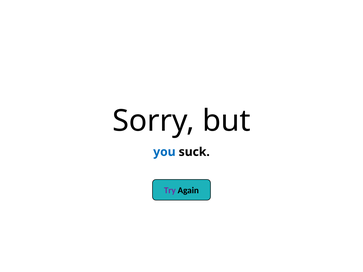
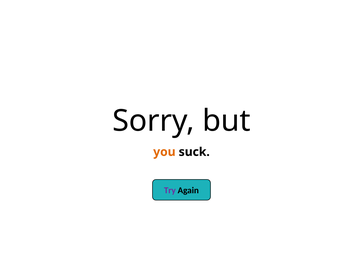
you colour: blue -> orange
